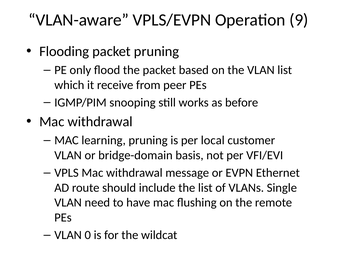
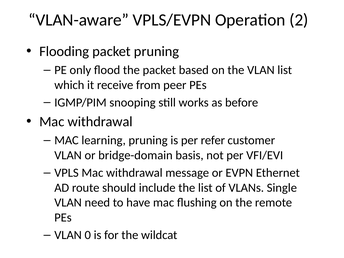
9: 9 -> 2
local: local -> refer
